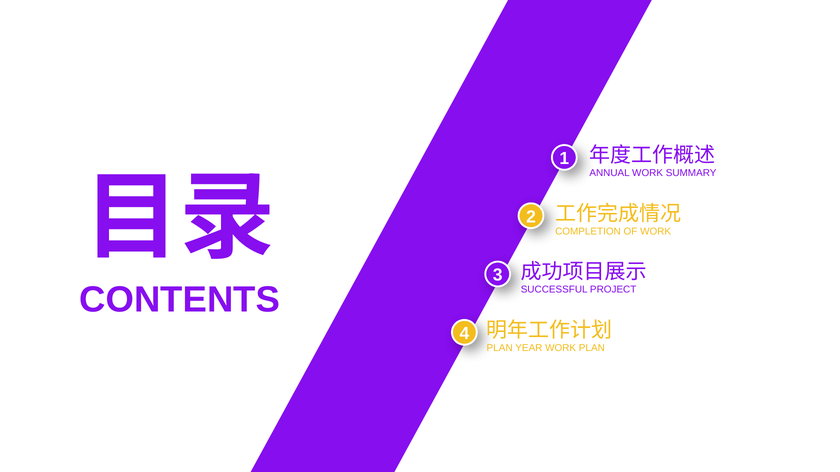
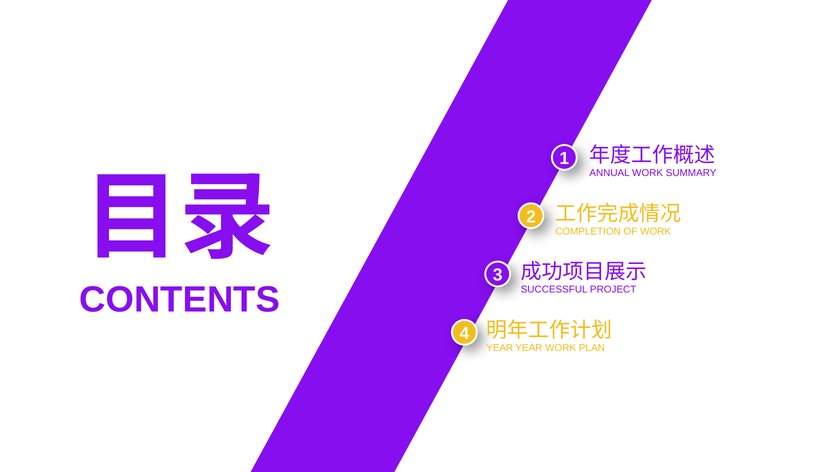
PLAN at (500, 348): PLAN -> YEAR
